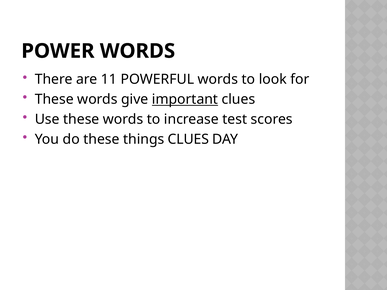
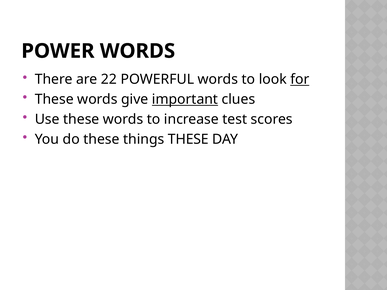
11: 11 -> 22
for underline: none -> present
things CLUES: CLUES -> THESE
